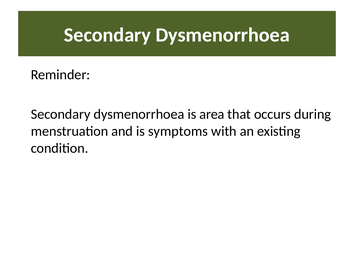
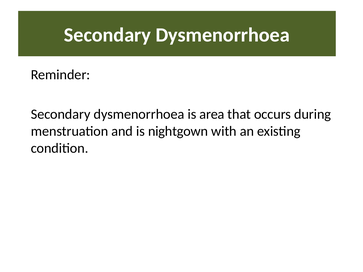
symptoms: symptoms -> nightgown
